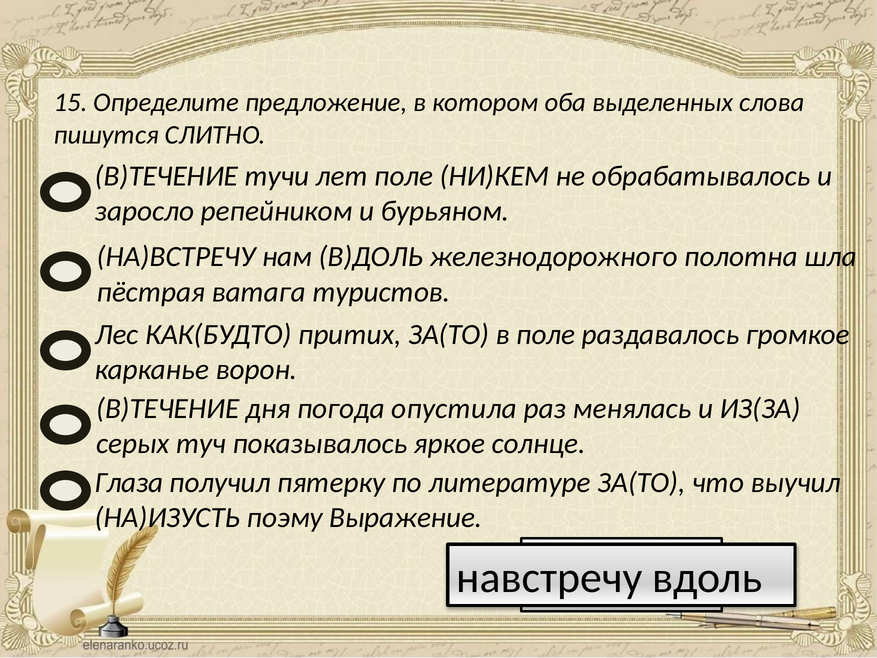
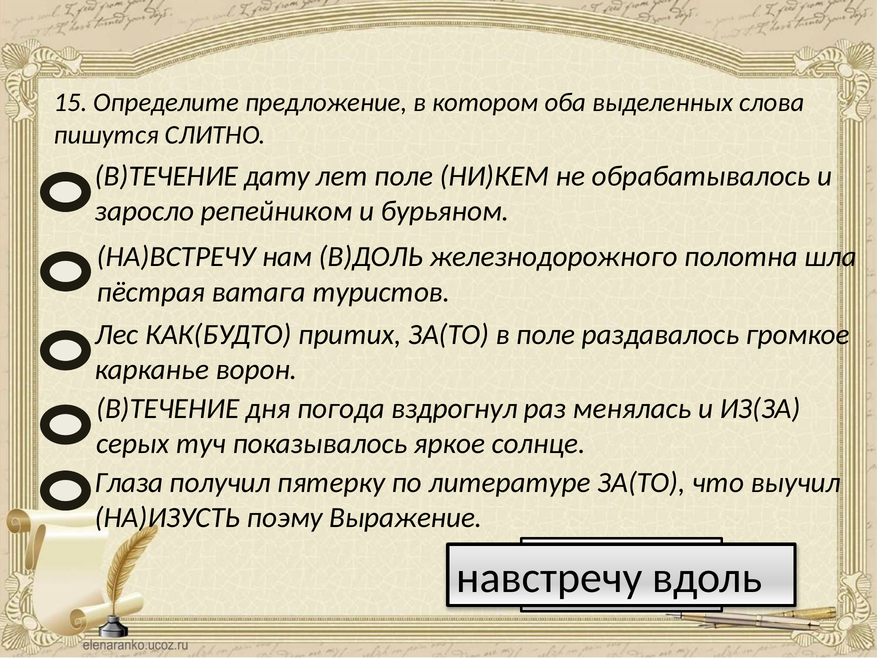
тучи: тучи -> дату
опустила: опустила -> вздрогнул
